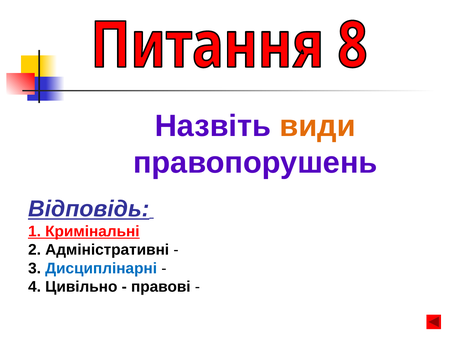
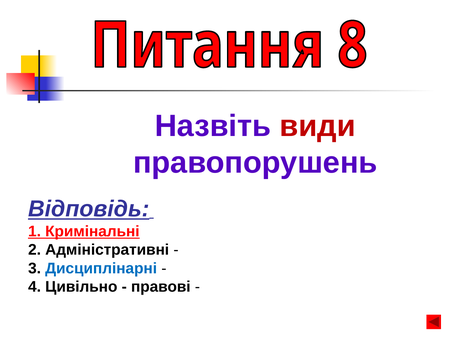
види colour: orange -> red
